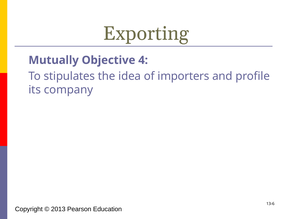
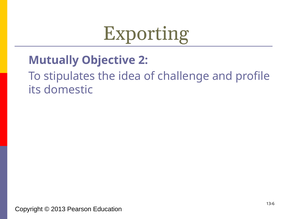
4: 4 -> 2
importers: importers -> challenge
company: company -> domestic
